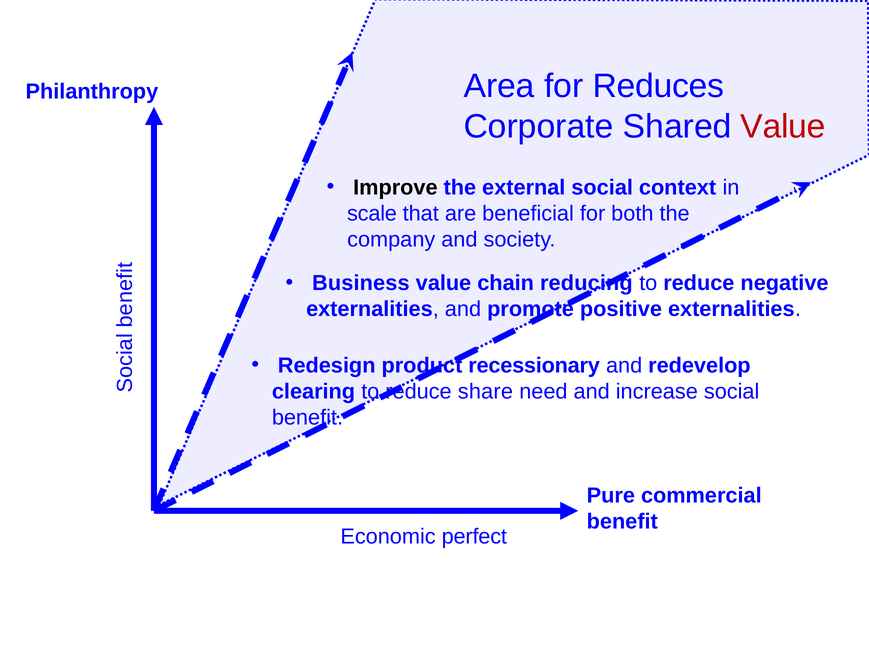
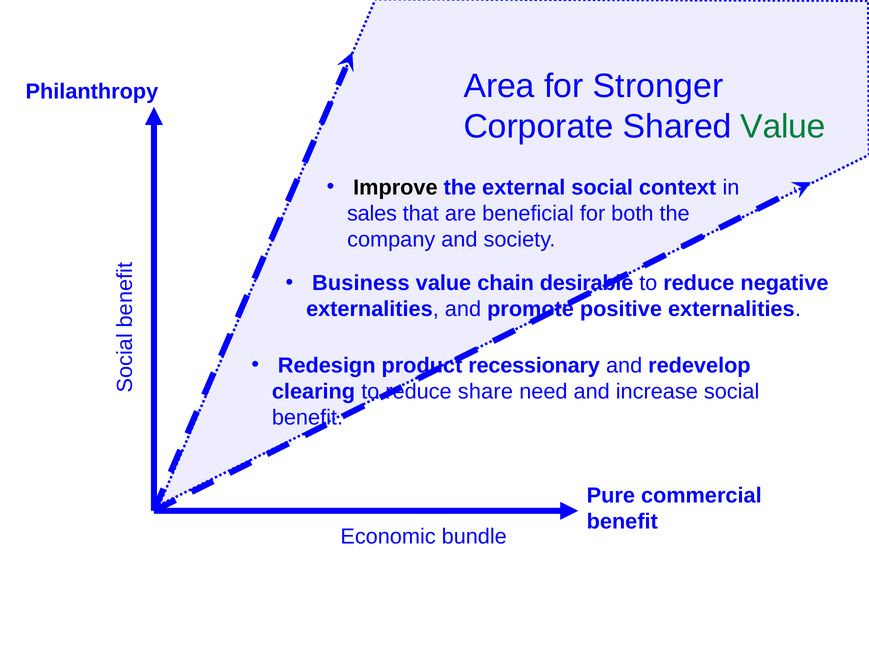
Reduces: Reduces -> Stronger
Value at (783, 126) colour: red -> green
scale: scale -> sales
reducing: reducing -> desirable
perfect: perfect -> bundle
